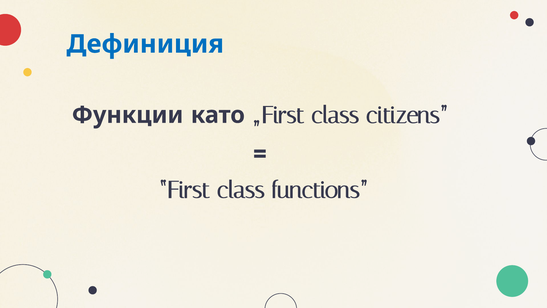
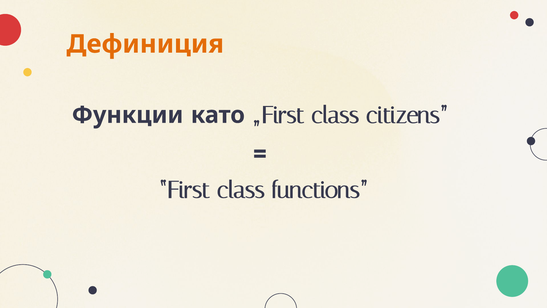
Дефиниция colour: blue -> orange
